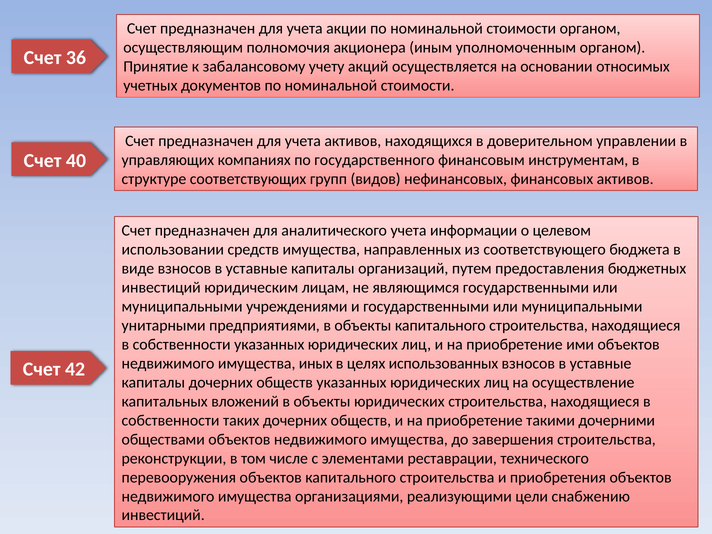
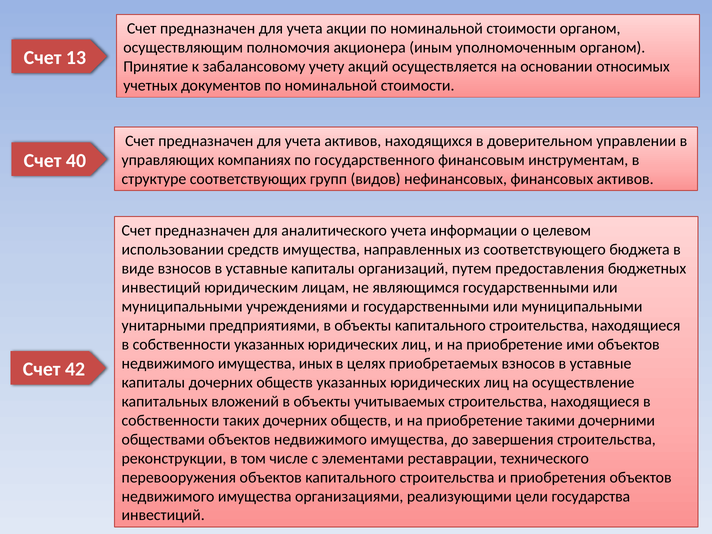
36: 36 -> 13
использованных: использованных -> приобретаемых
объекты юридических: юридических -> учитываемых
снабжению: снабжению -> государства
